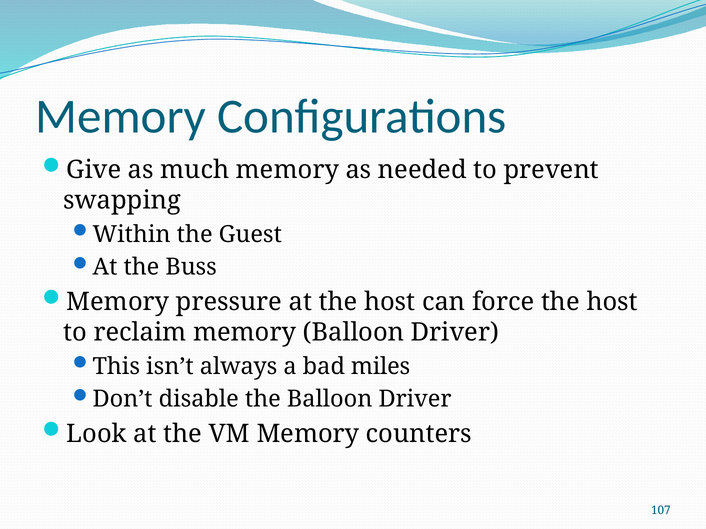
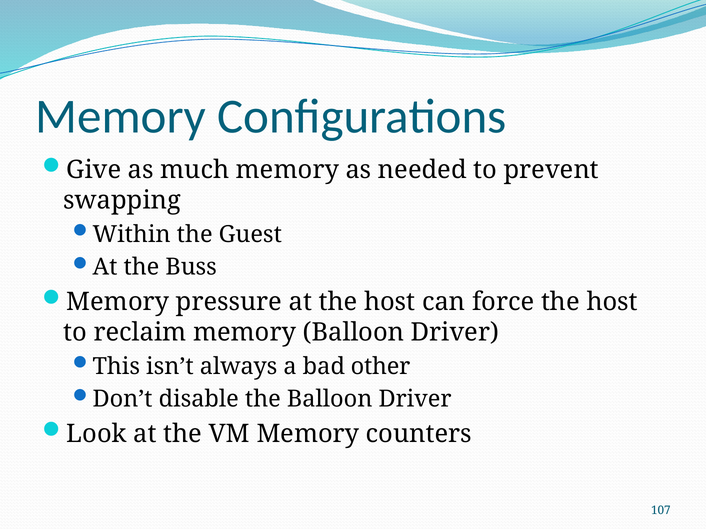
miles: miles -> other
